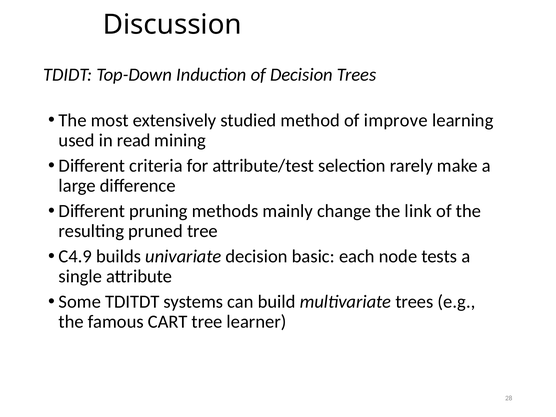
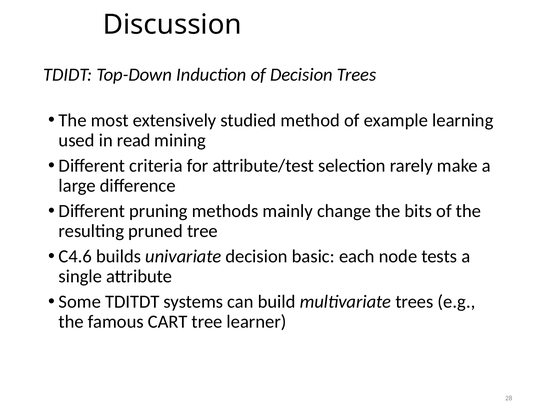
improve: improve -> example
link: link -> bits
C4.9: C4.9 -> C4.6
